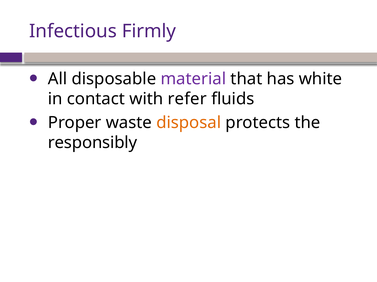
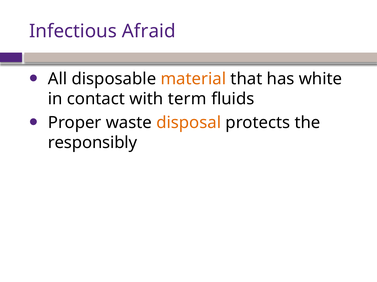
Firmly: Firmly -> Afraid
material colour: purple -> orange
refer: refer -> term
